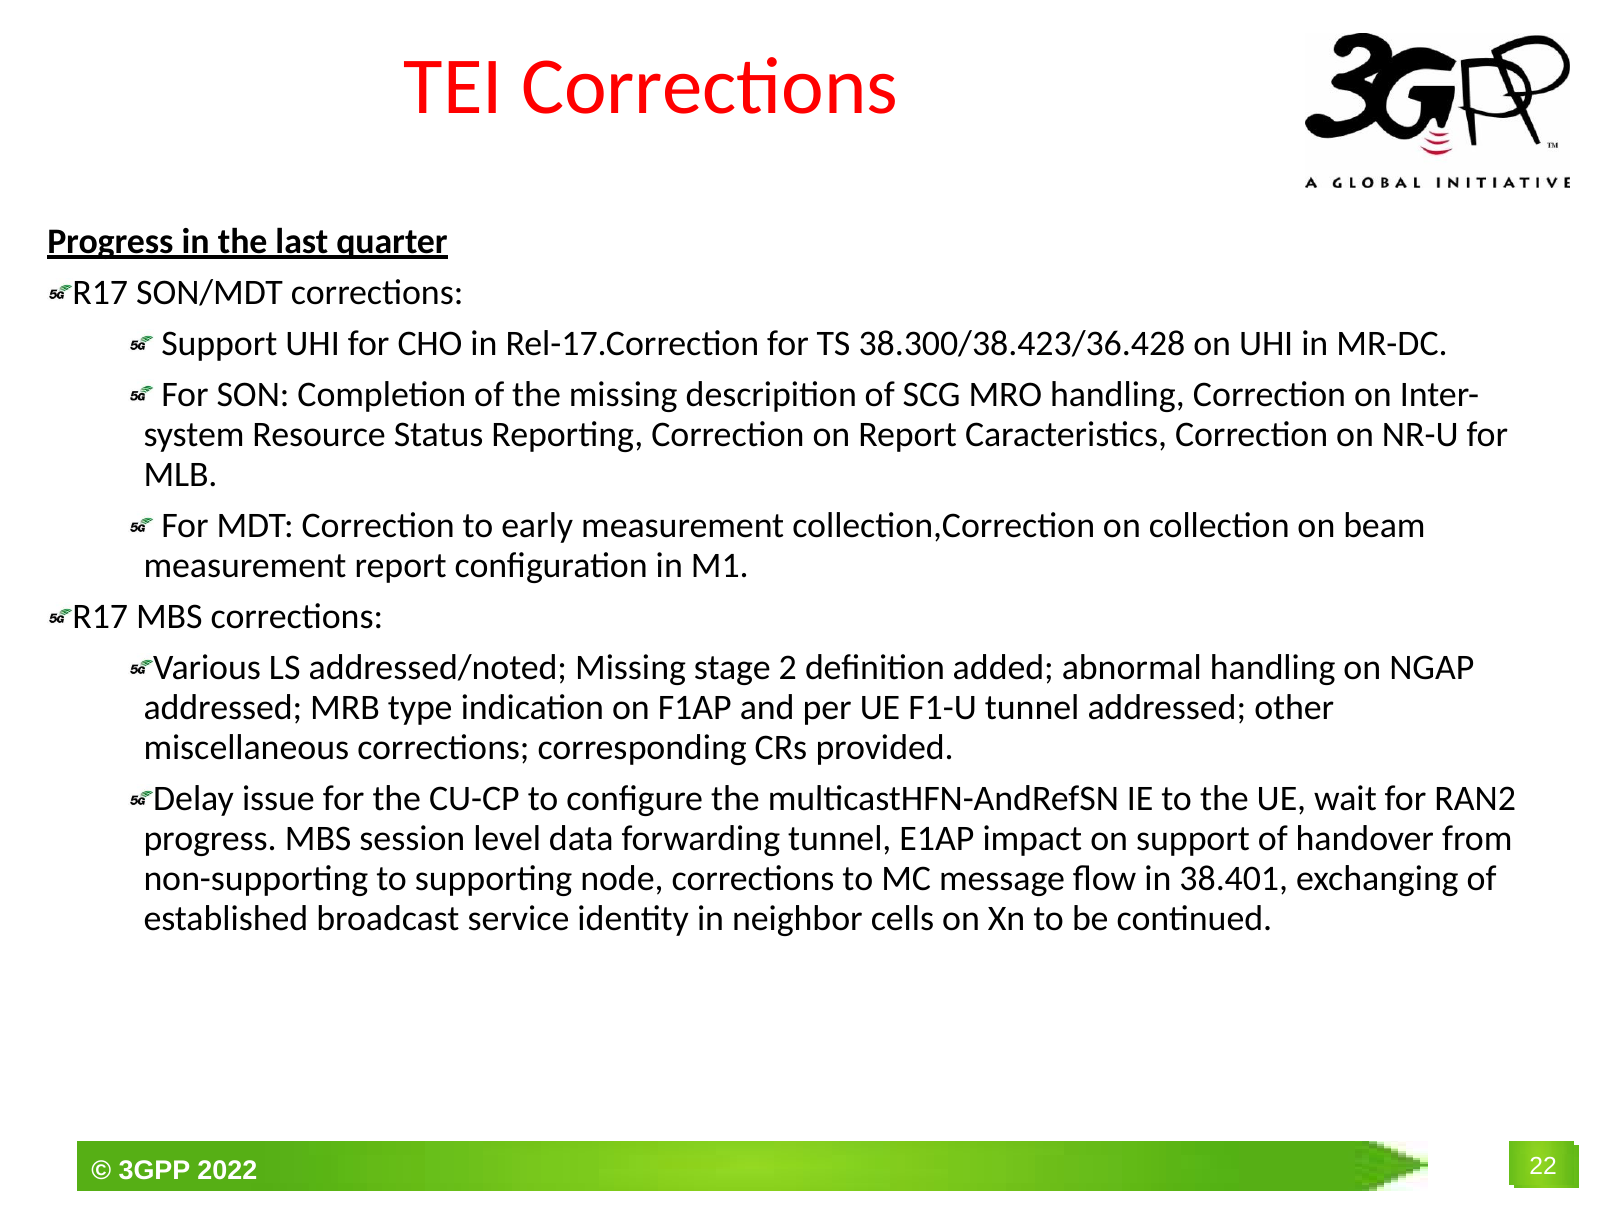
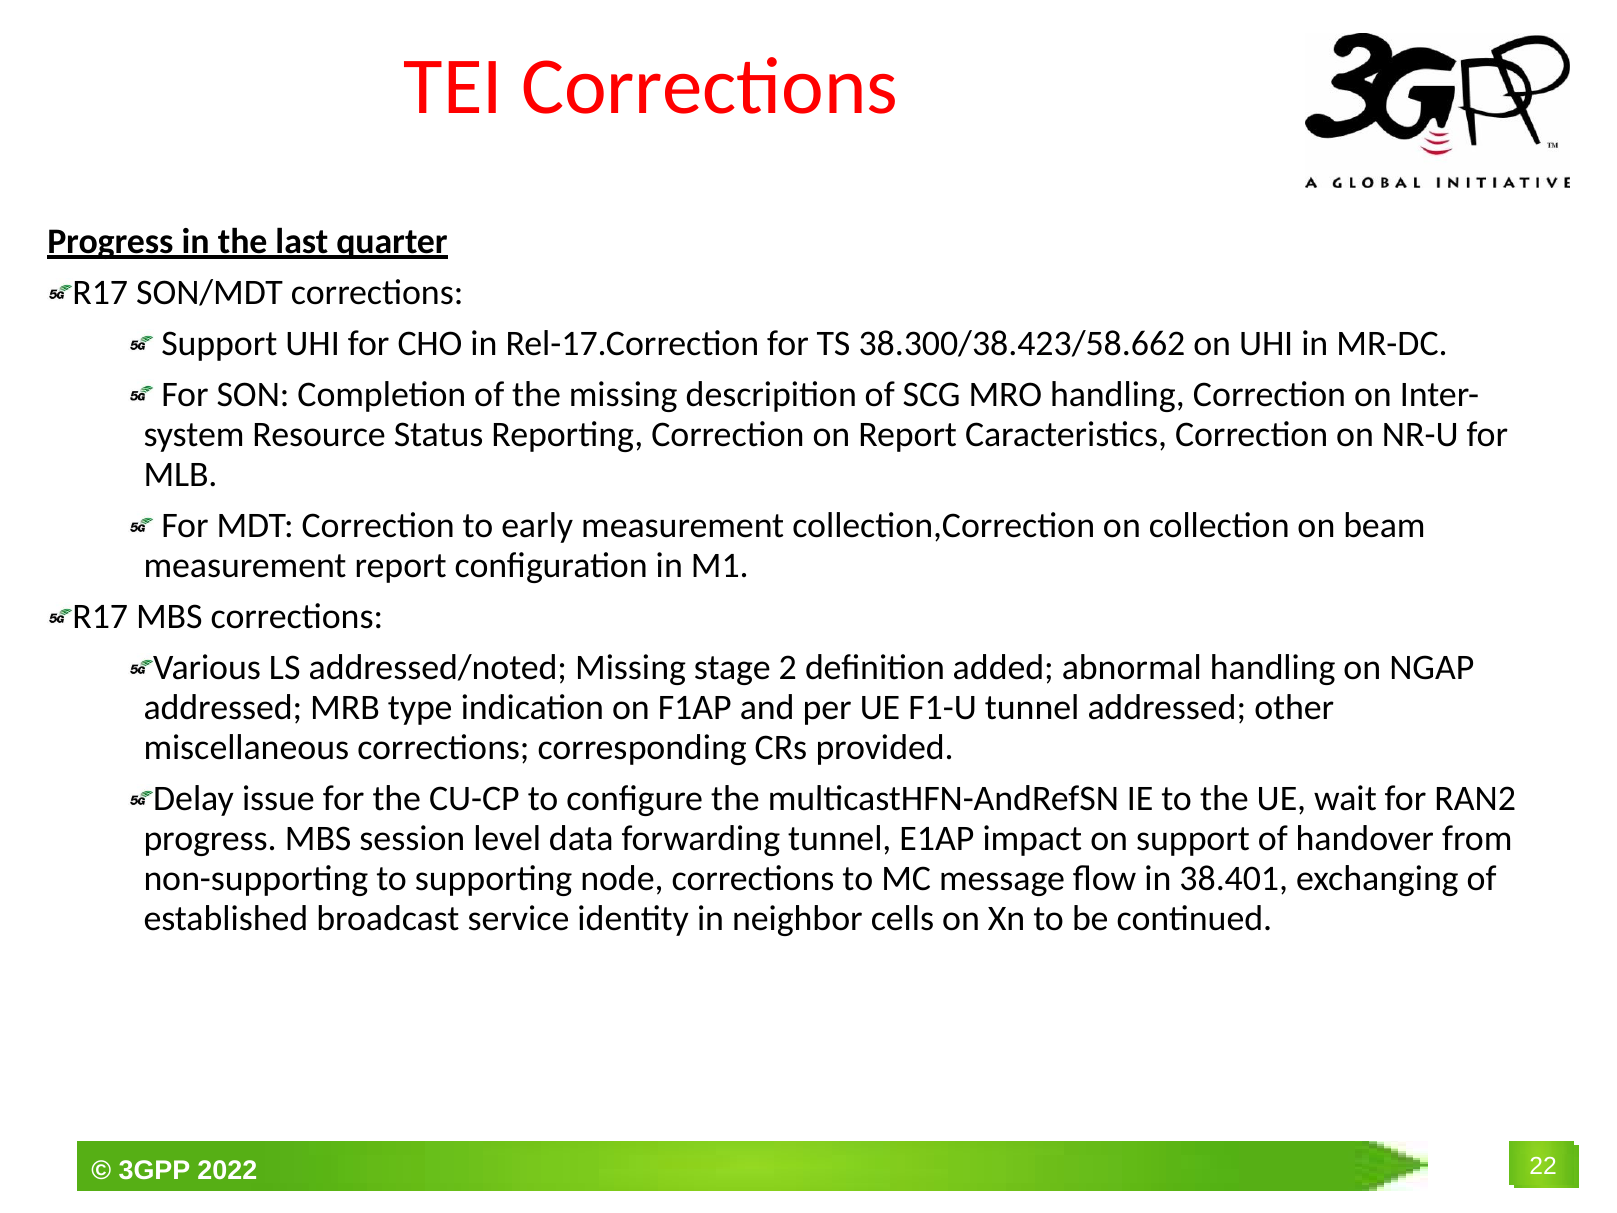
38.300/38.423/36.428: 38.300/38.423/36.428 -> 38.300/38.423/58.662
